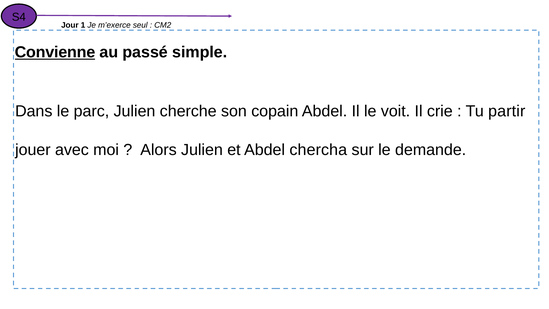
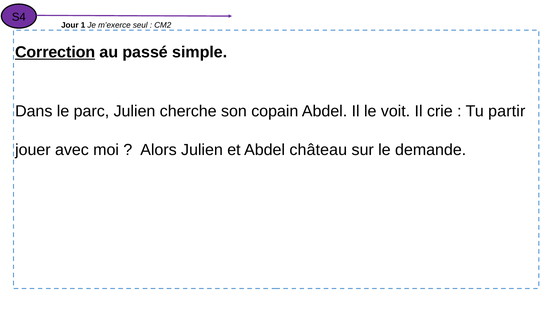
Convienne: Convienne -> Correction
chercha: chercha -> château
